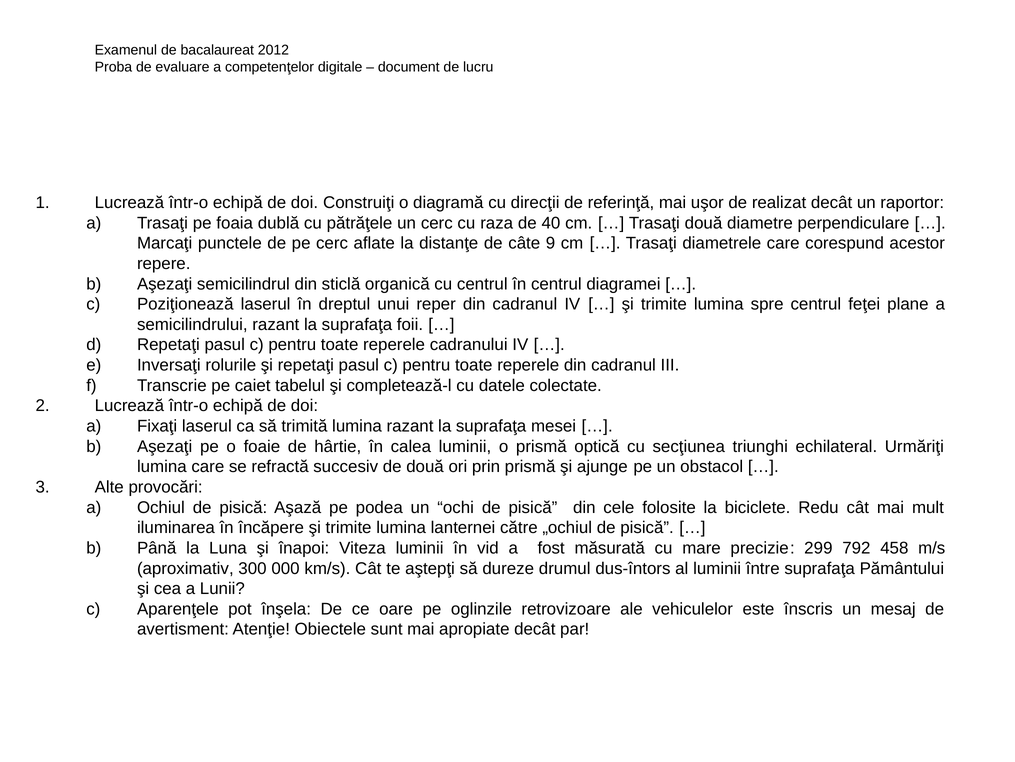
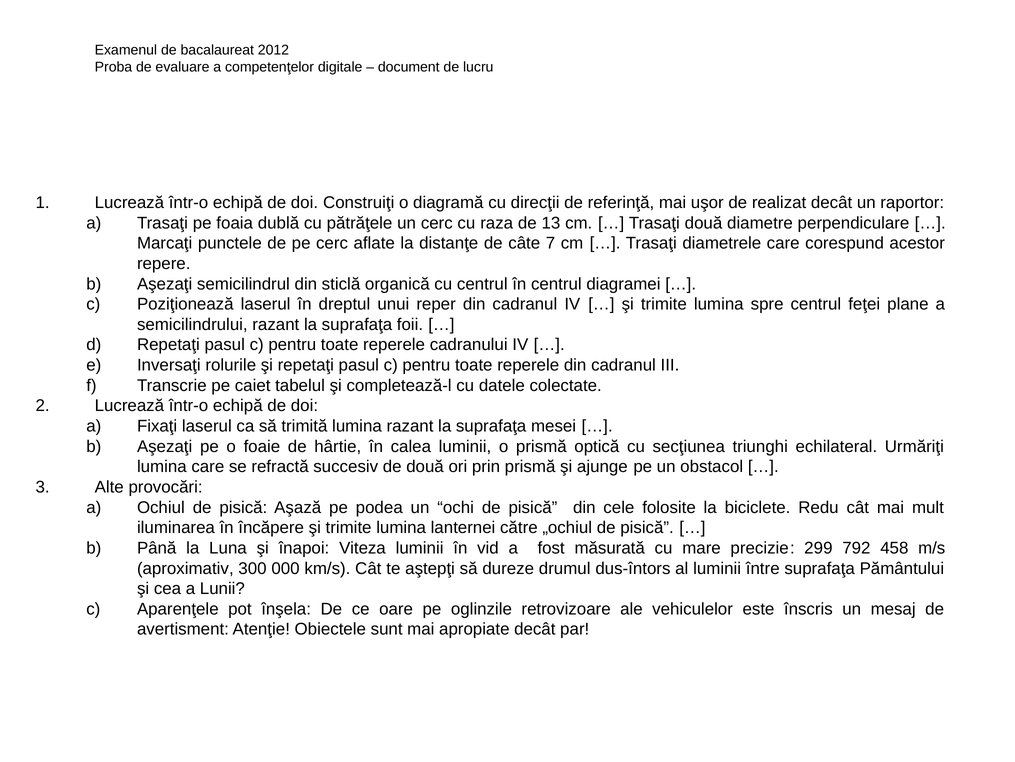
40: 40 -> 13
9: 9 -> 7
